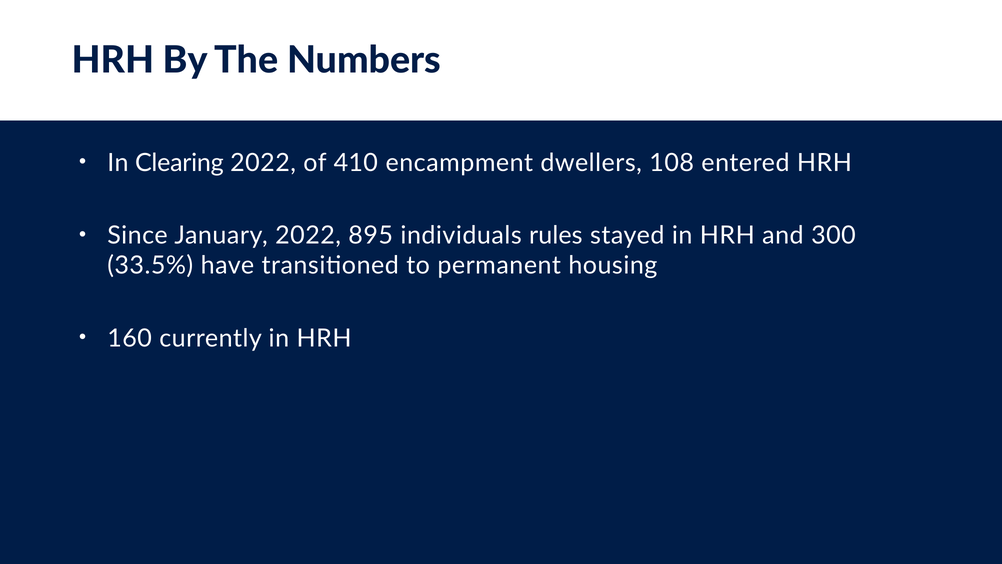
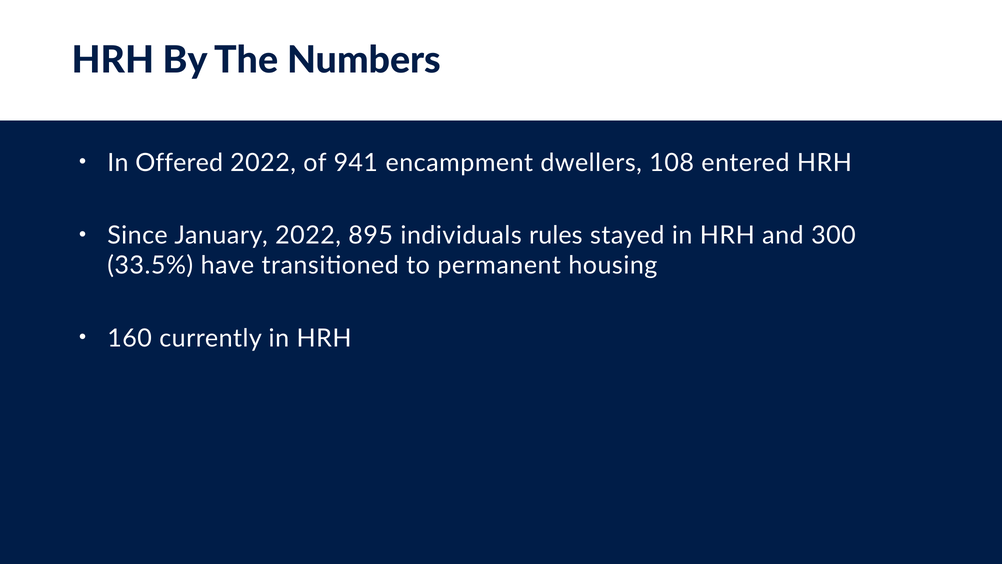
Clearing: Clearing -> Offered
410: 410 -> 941
